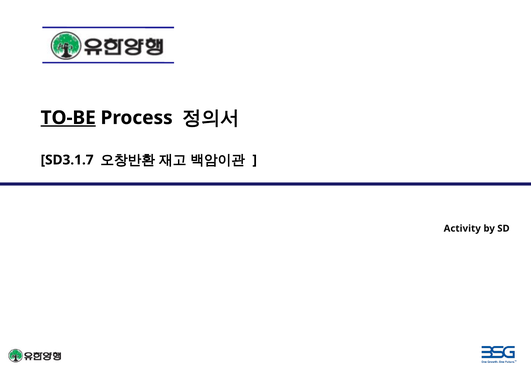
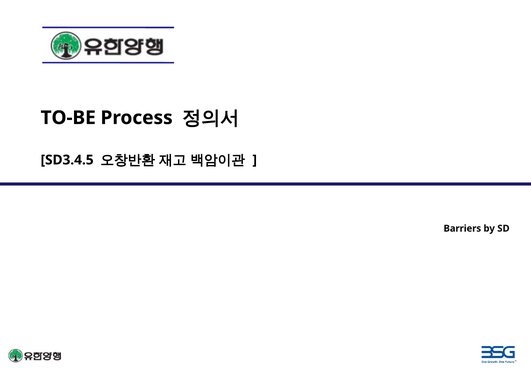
TO-BE underline: present -> none
SD3.1.7: SD3.1.7 -> SD3.4.5
Activity: Activity -> Barriers
